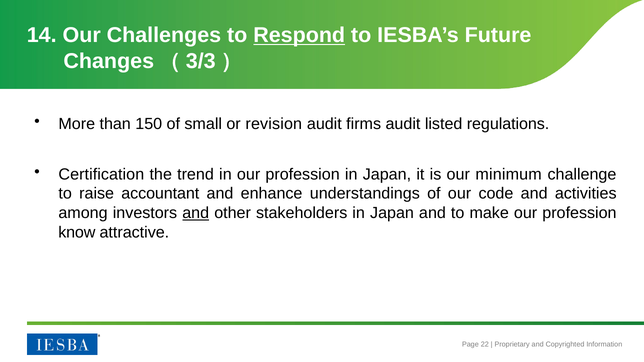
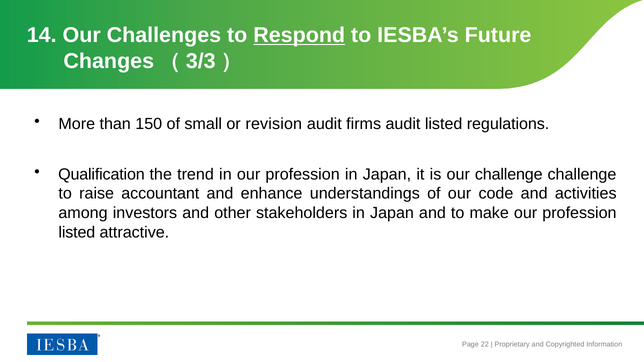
Certification: Certification -> Qualification
our minimum: minimum -> challenge
and at (196, 213) underline: present -> none
know at (77, 232): know -> listed
